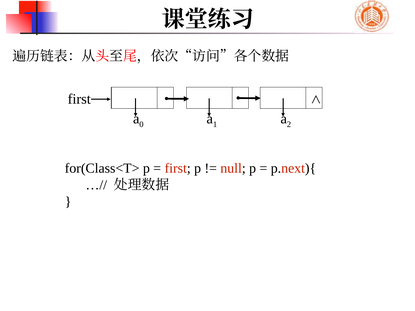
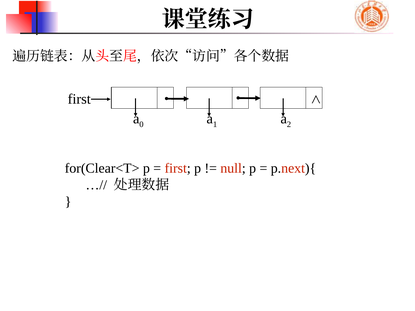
for(Class<T>: for(Class<T> -> for(Clear<T>
